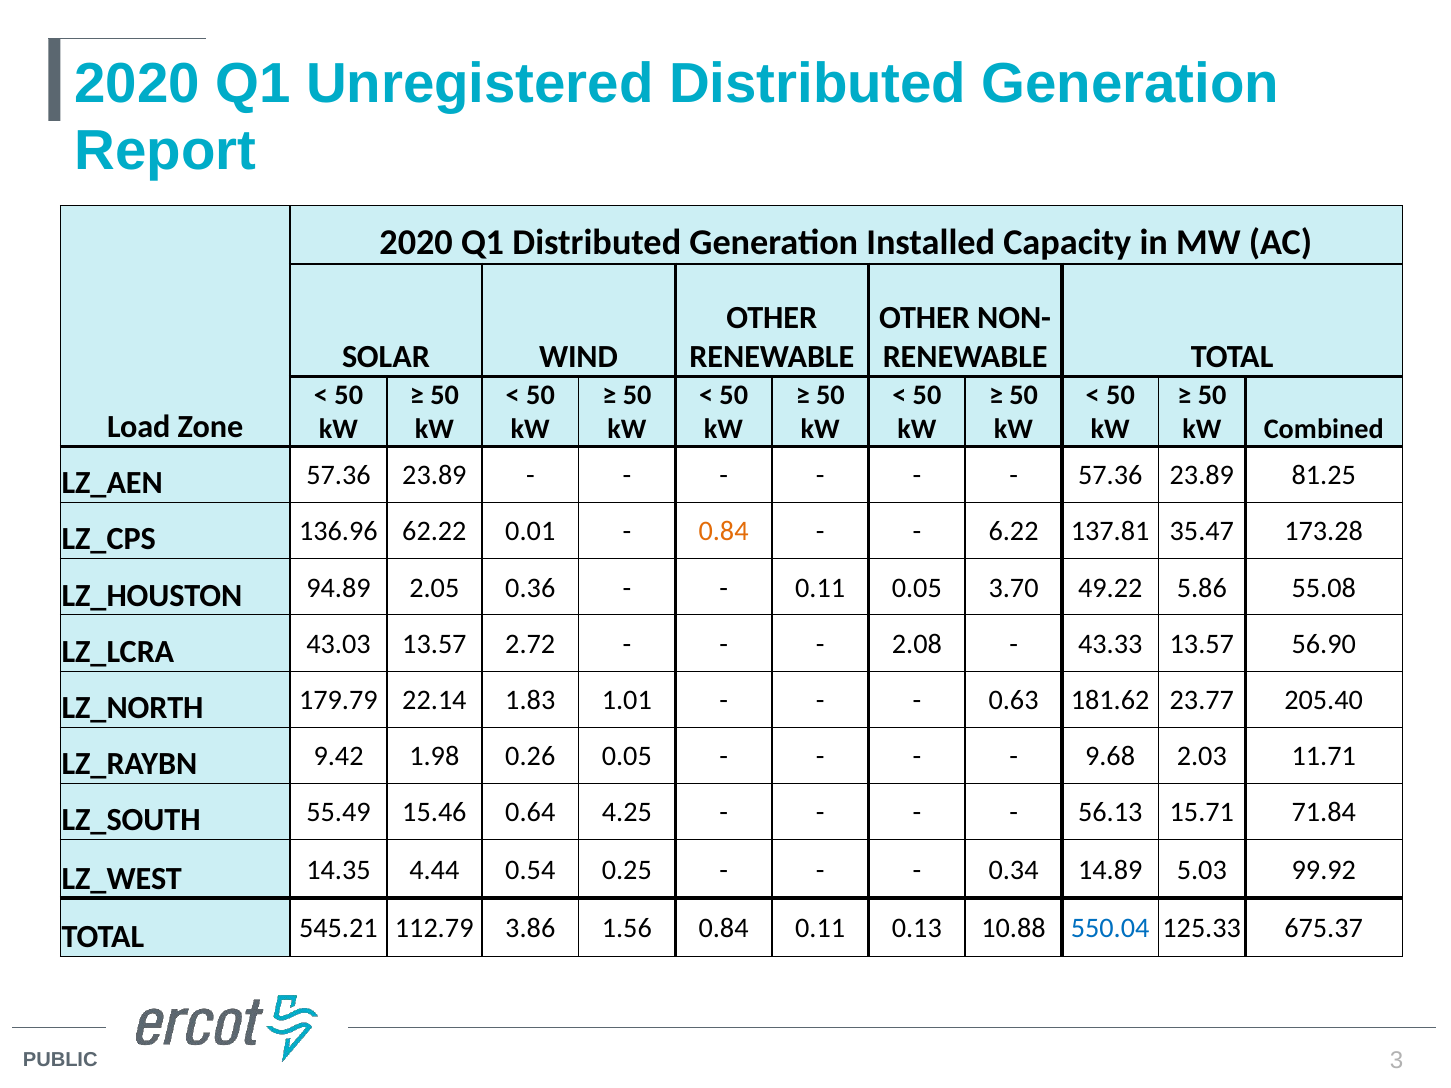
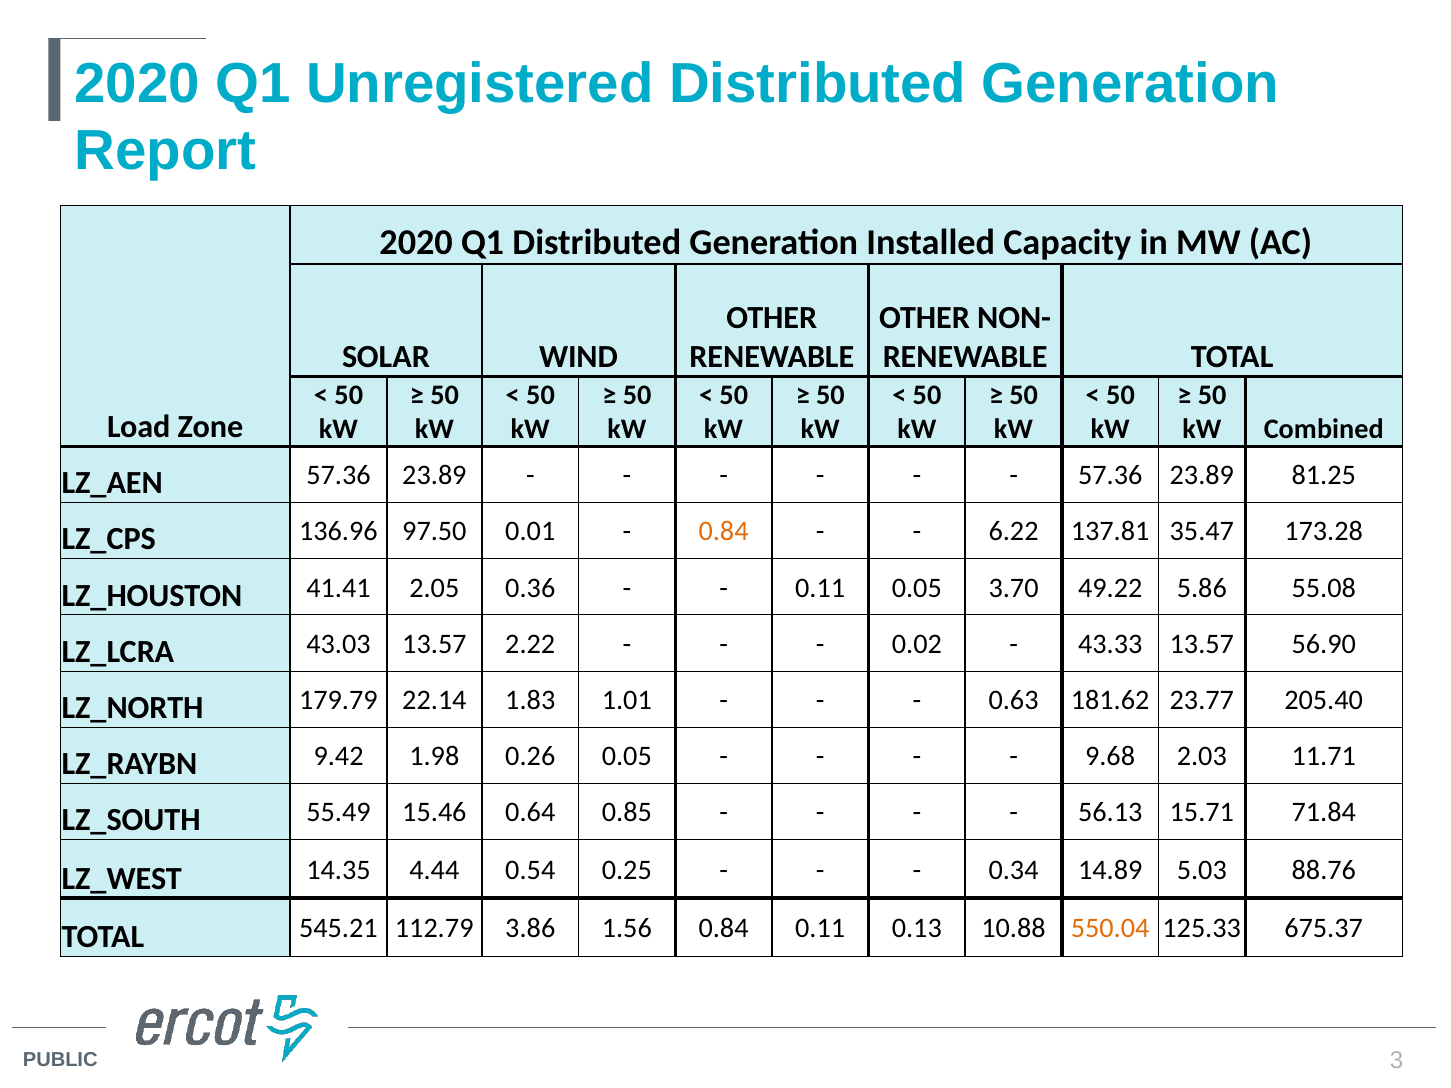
62.22: 62.22 -> 97.50
94.89: 94.89 -> 41.41
2.72: 2.72 -> 2.22
2.08: 2.08 -> 0.02
4.25: 4.25 -> 0.85
99.92: 99.92 -> 88.76
550.04 colour: blue -> orange
